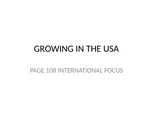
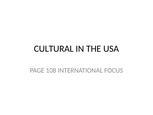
GROWING: GROWING -> CULTURAL
